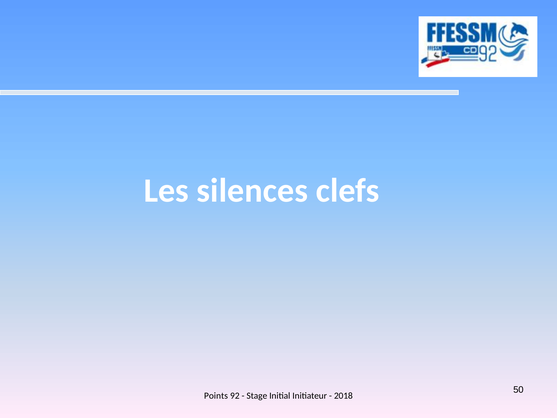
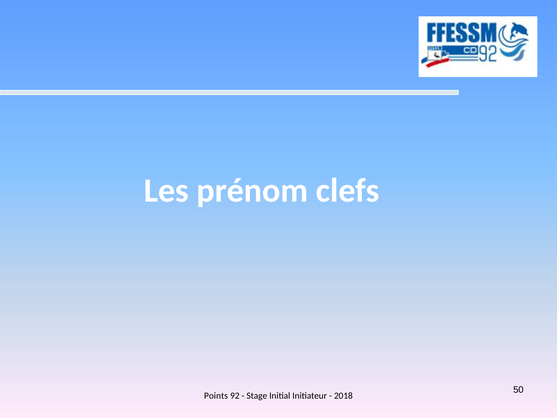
silences: silences -> prénom
